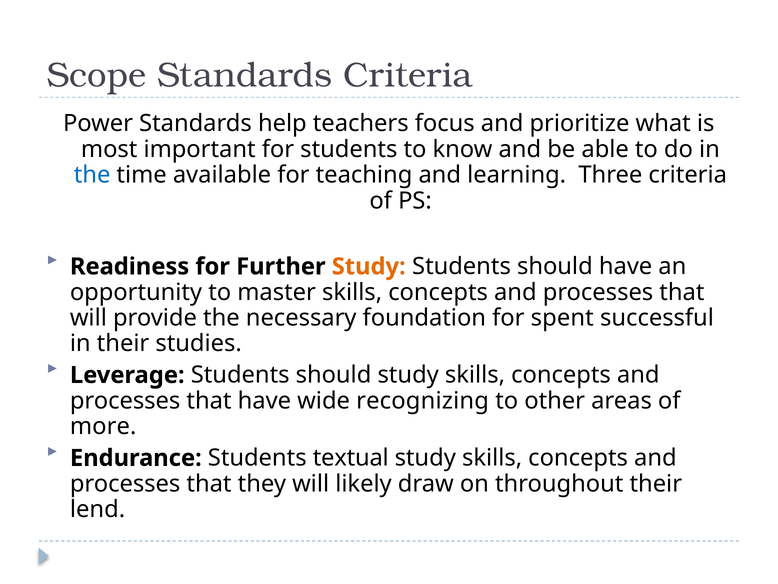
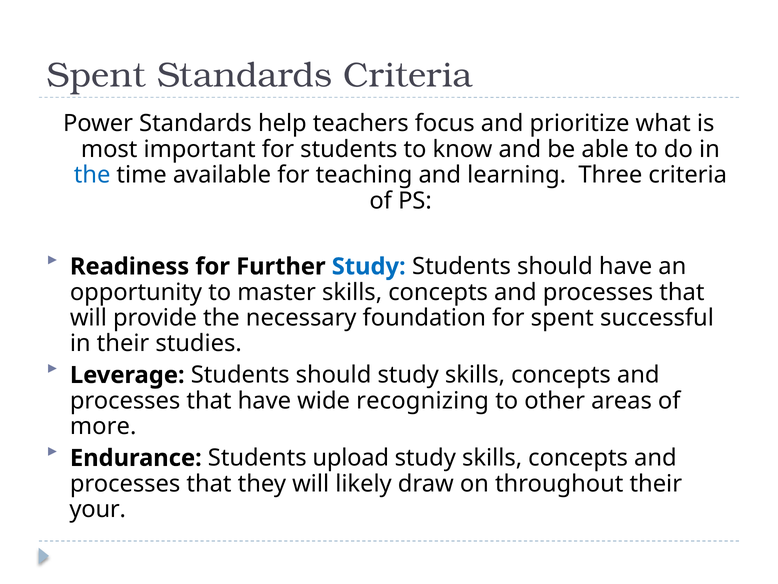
Scope at (96, 75): Scope -> Spent
Study at (369, 266) colour: orange -> blue
textual: textual -> upload
lend: lend -> your
